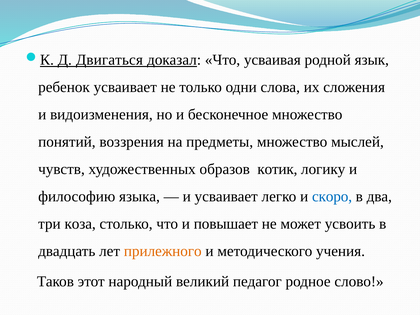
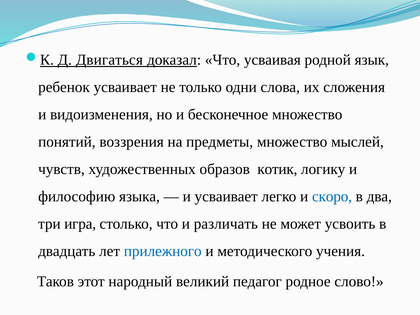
коза: коза -> игра
повышает: повышает -> различать
прилежного colour: orange -> blue
